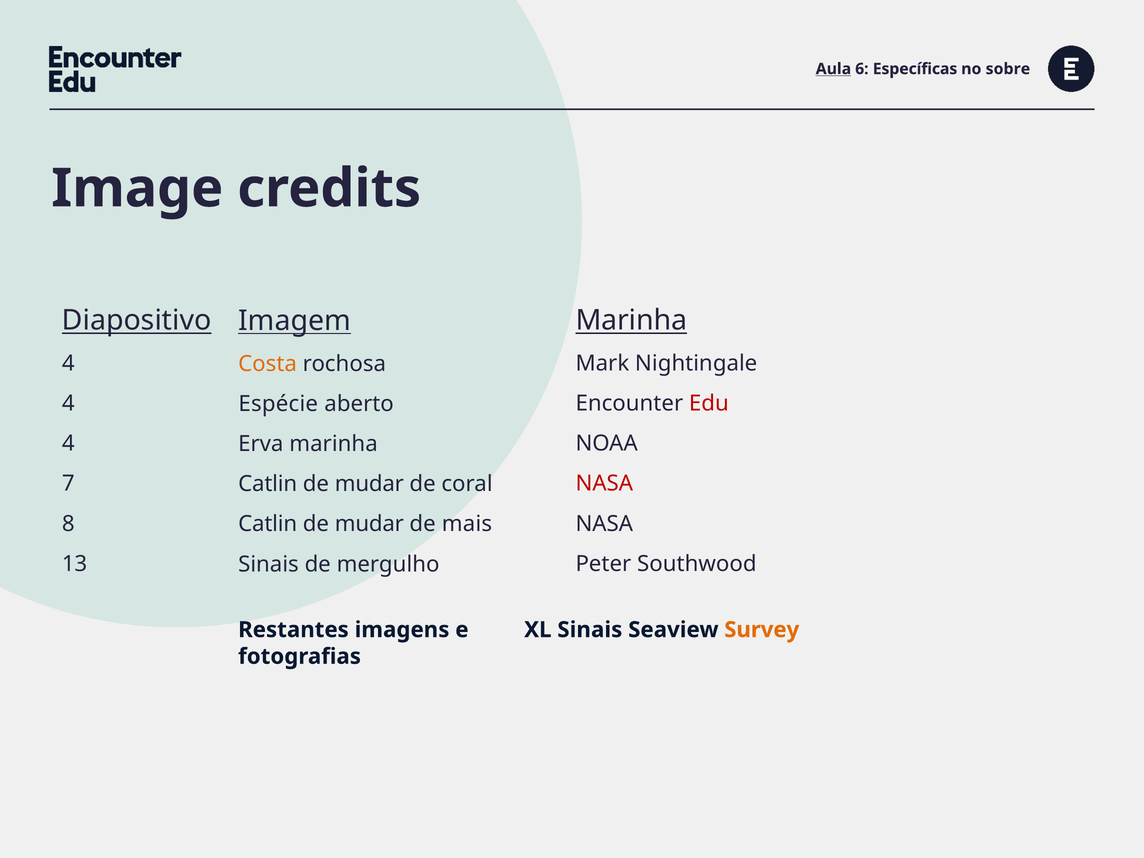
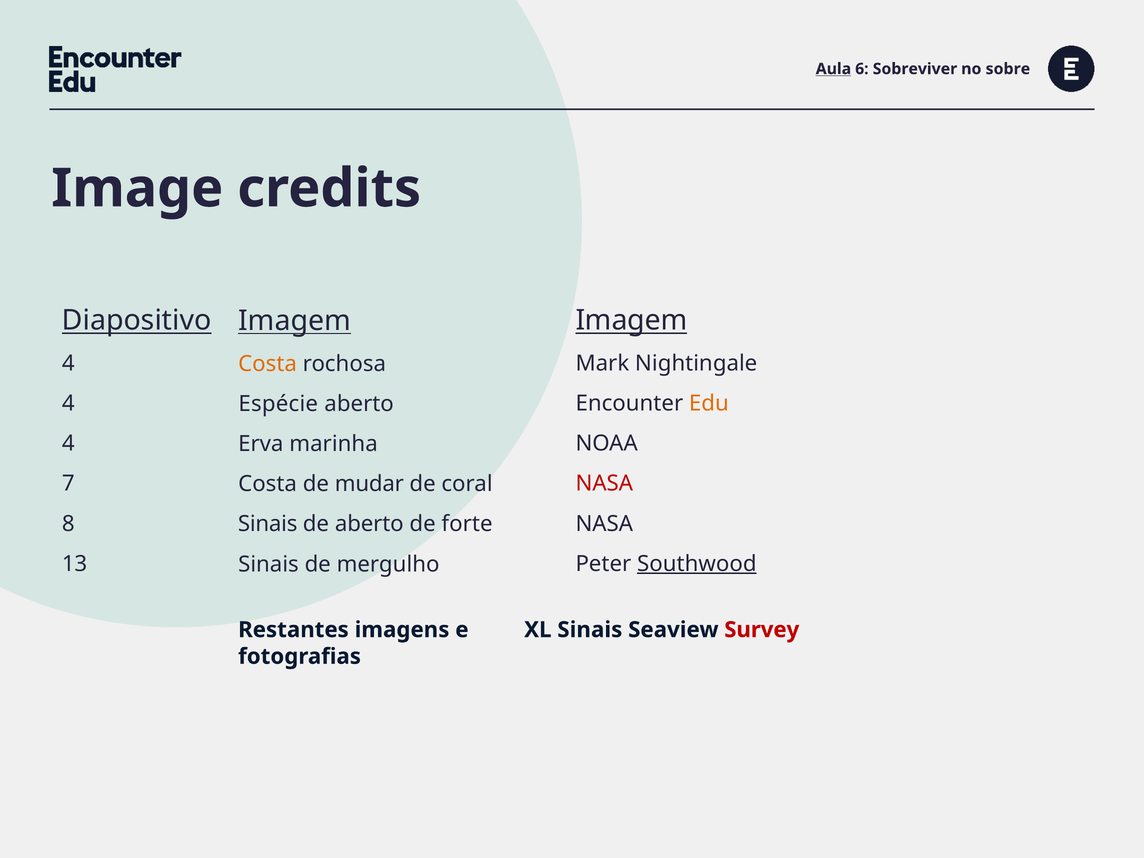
Específicas: Específicas -> Sobreviver
Marinha at (631, 320): Marinha -> Imagem
Edu colour: red -> orange
Catlin at (268, 484): Catlin -> Costa
Catlin at (268, 524): Catlin -> Sinais
mudar at (369, 524): mudar -> aberto
mais: mais -> forte
Southwood underline: none -> present
Survey colour: orange -> red
